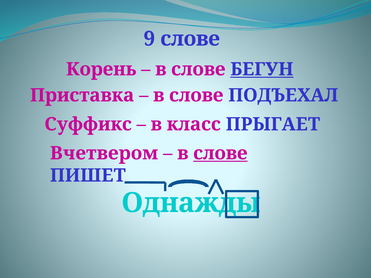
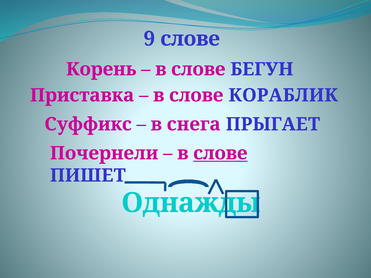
БЕГУН underline: present -> none
ПОДЪЕХАЛ: ПОДЪЕХАЛ -> КОРАБЛИК
класс: класс -> снега
Вчетвером: Вчетвером -> Почернели
